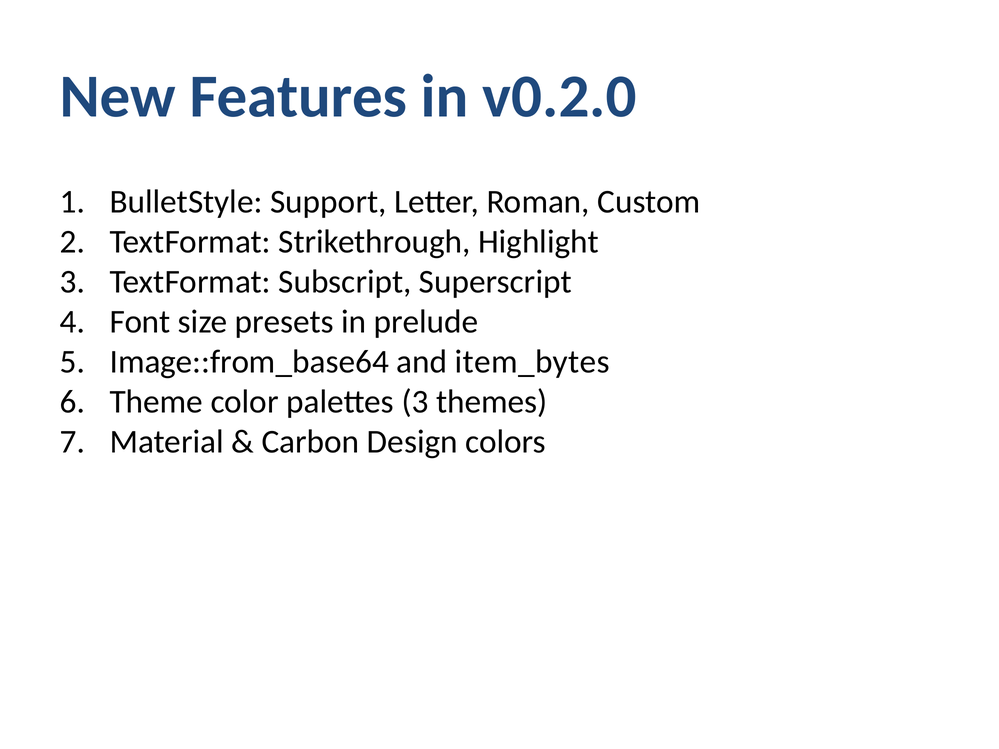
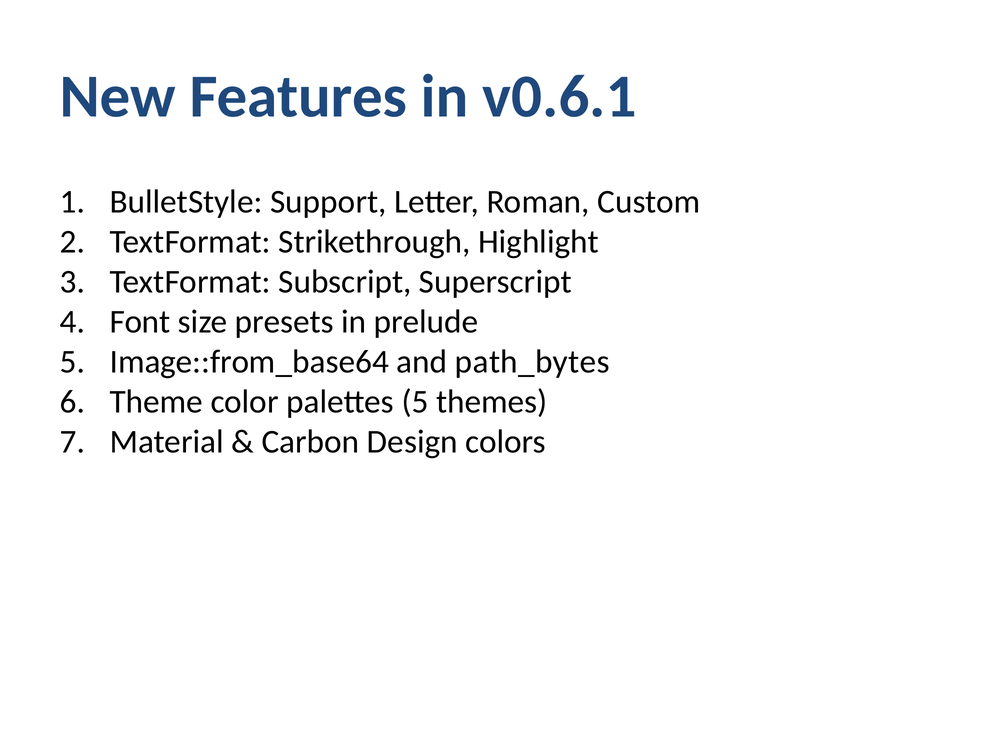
v0.2.0: v0.2.0 -> v0.6.1
item_bytes: item_bytes -> path_bytes
palettes 3: 3 -> 5
